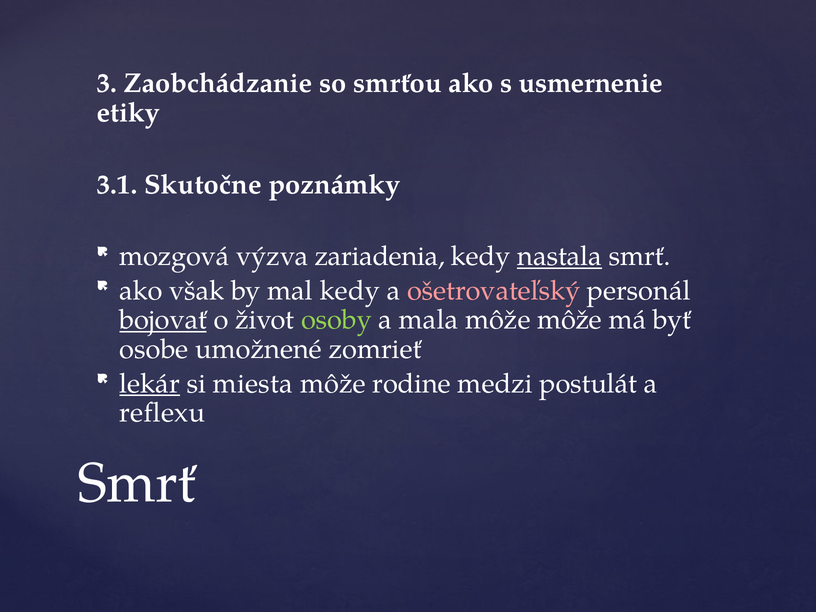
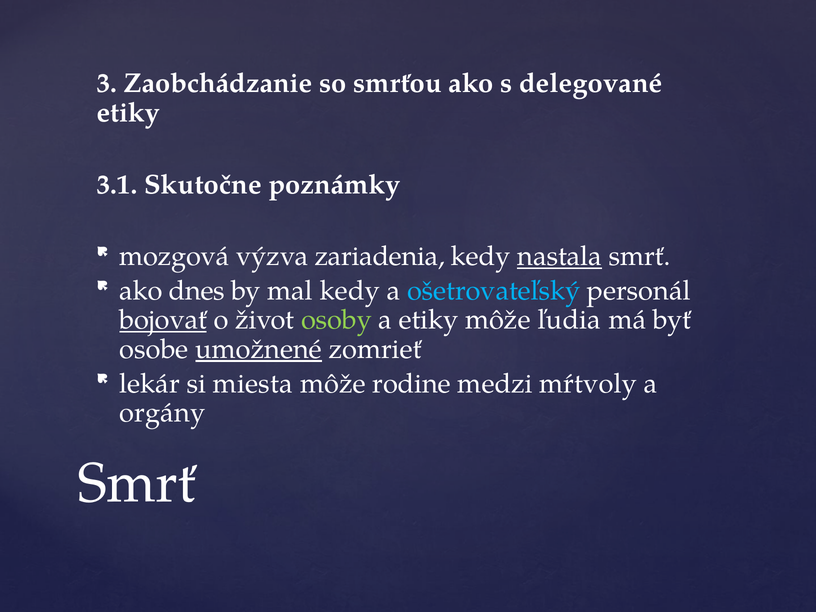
usmernenie: usmernenie -> delegované
však: však -> dnes
ošetrovateľský colour: pink -> light blue
a mala: mala -> etiky
môže môže: môže -> ľudia
umožnené underline: none -> present
lekár underline: present -> none
postulát: postulát -> mŕtvoly
reflexu: reflexu -> orgány
